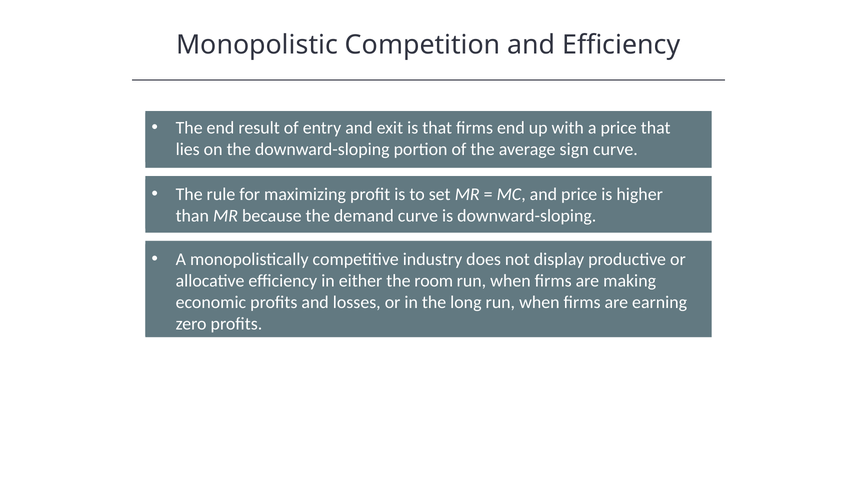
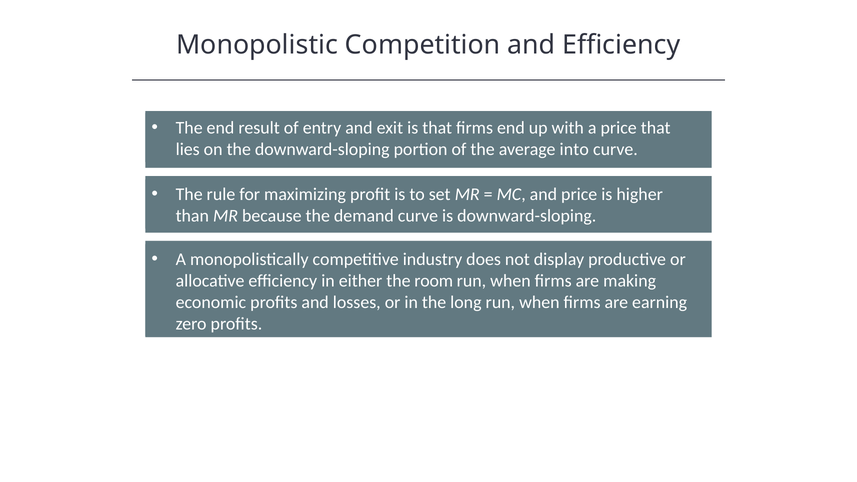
sign: sign -> into
